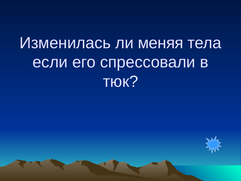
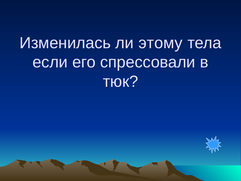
меняя: меняя -> этому
